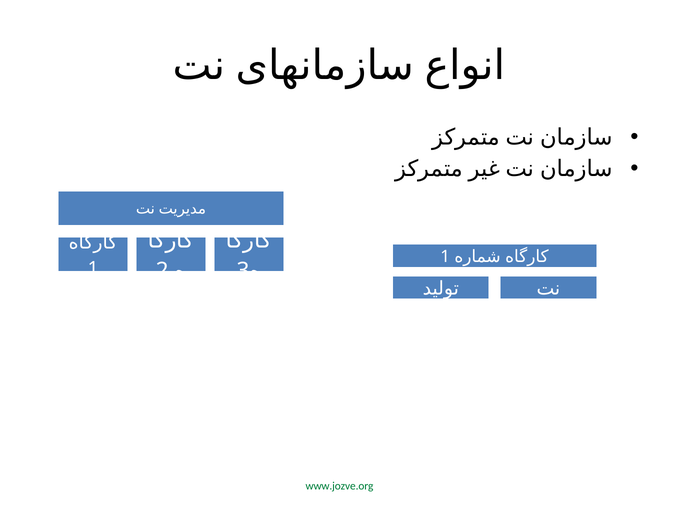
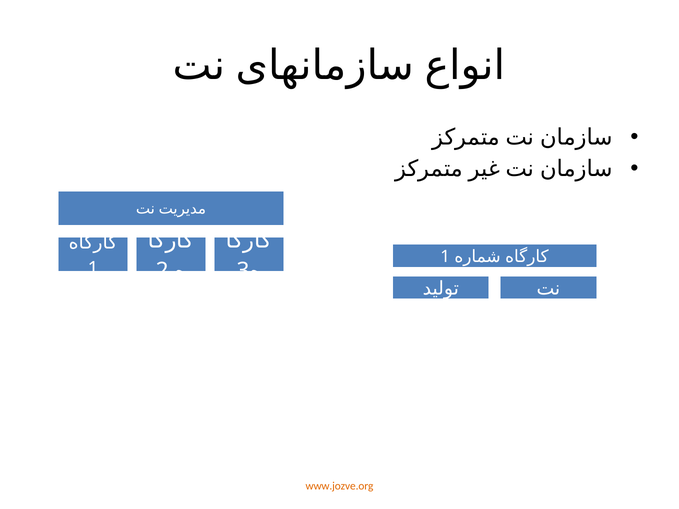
www.jozve.org colour: green -> orange
